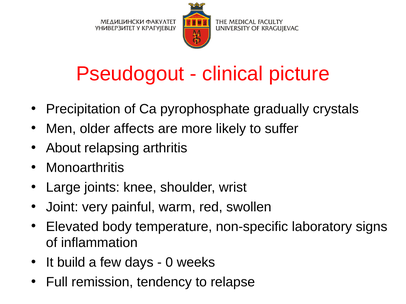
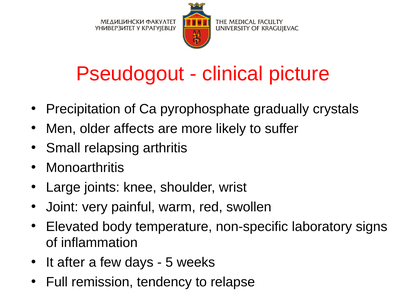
About: About -> Small
build: build -> after
0: 0 -> 5
